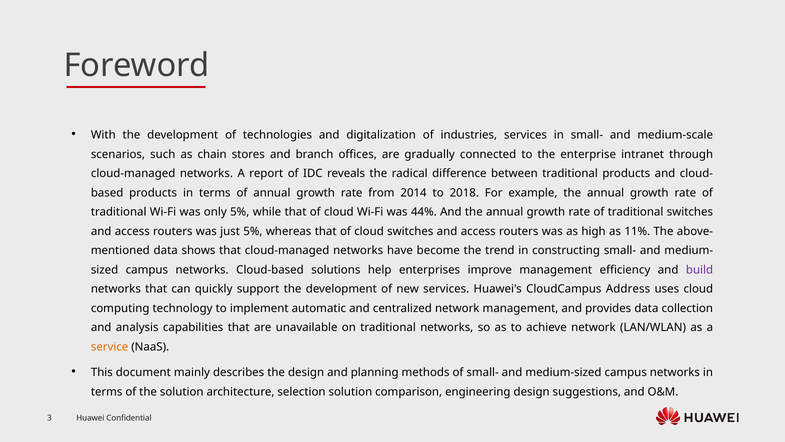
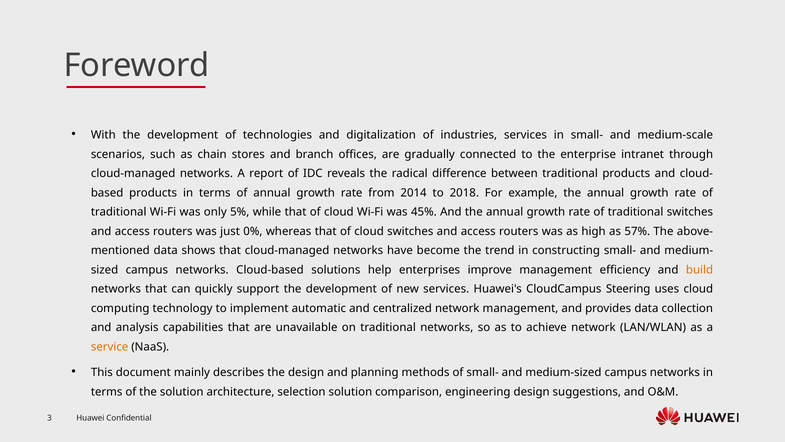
44%: 44% -> 45%
just 5%: 5% -> 0%
11%: 11% -> 57%
build colour: purple -> orange
Address: Address -> Steering
